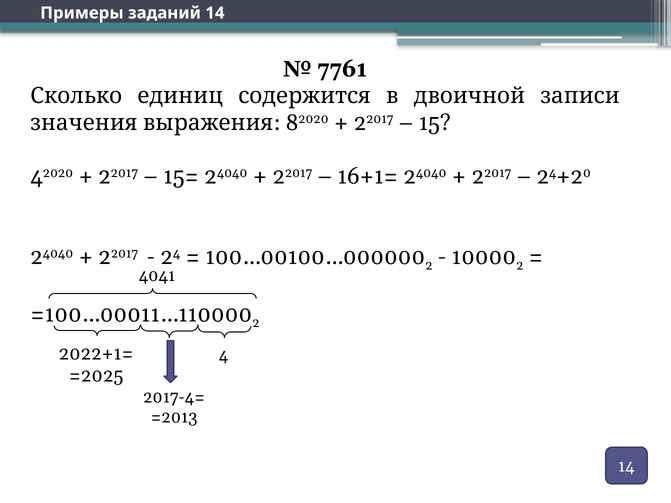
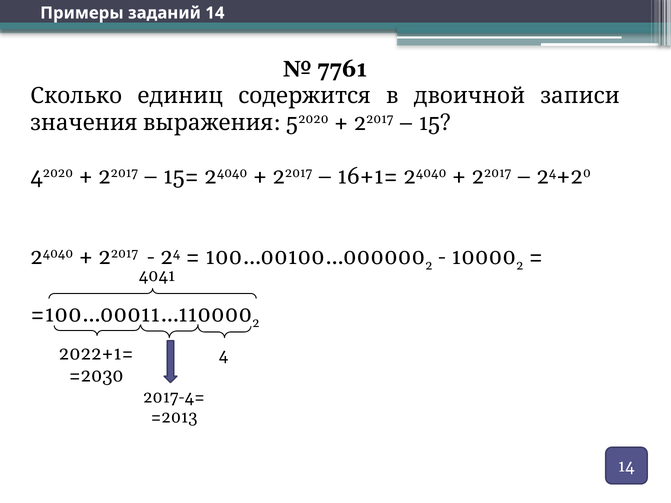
8: 8 -> 5
=2025: =2025 -> =2030
